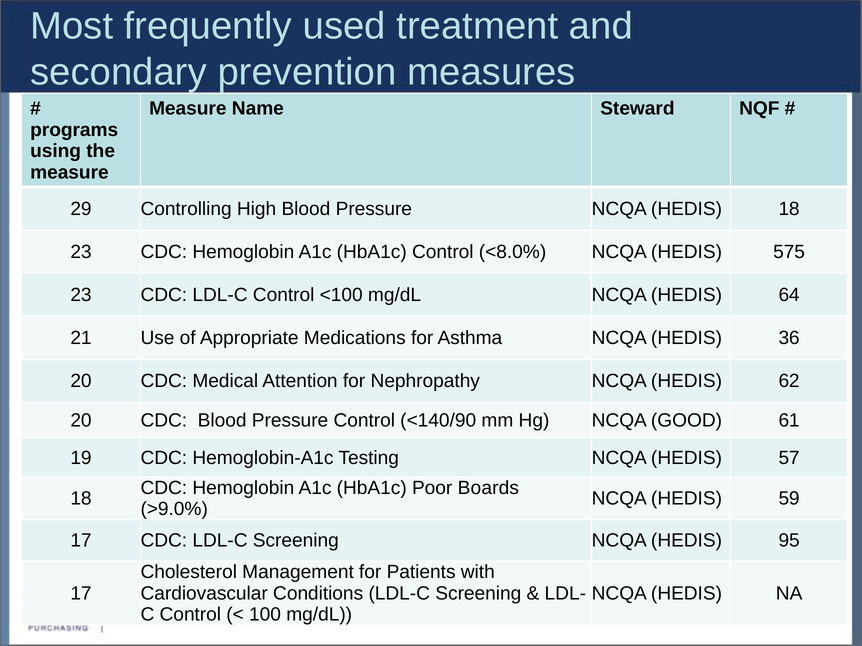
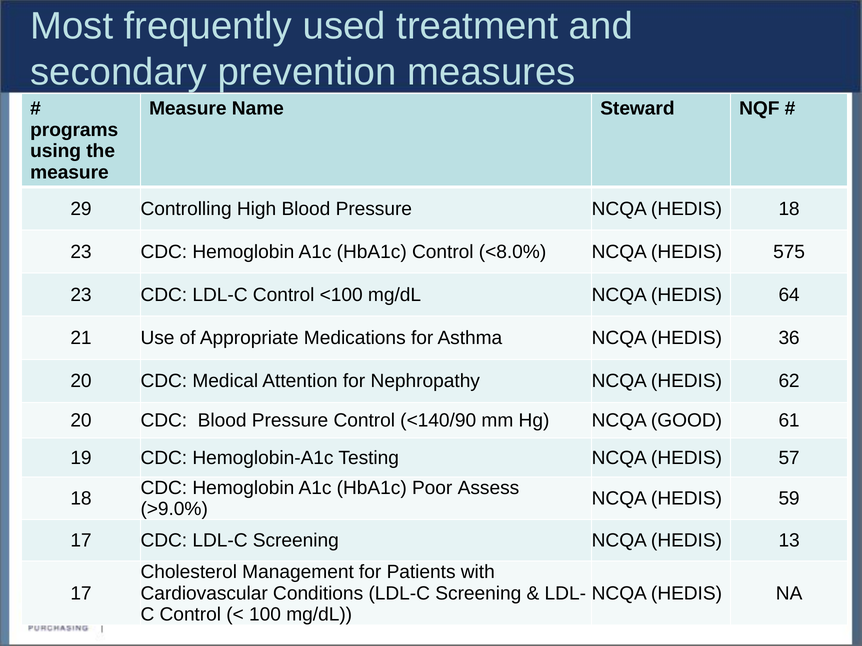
Boards: Boards -> Assess
95: 95 -> 13
